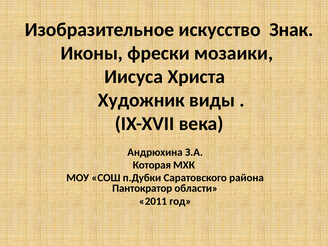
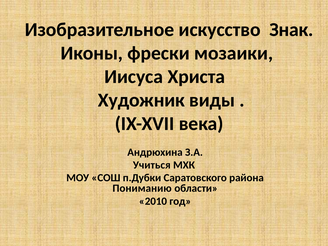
Которая: Которая -> Учиться
Пантократор: Пантократор -> Пониманию
2011: 2011 -> 2010
